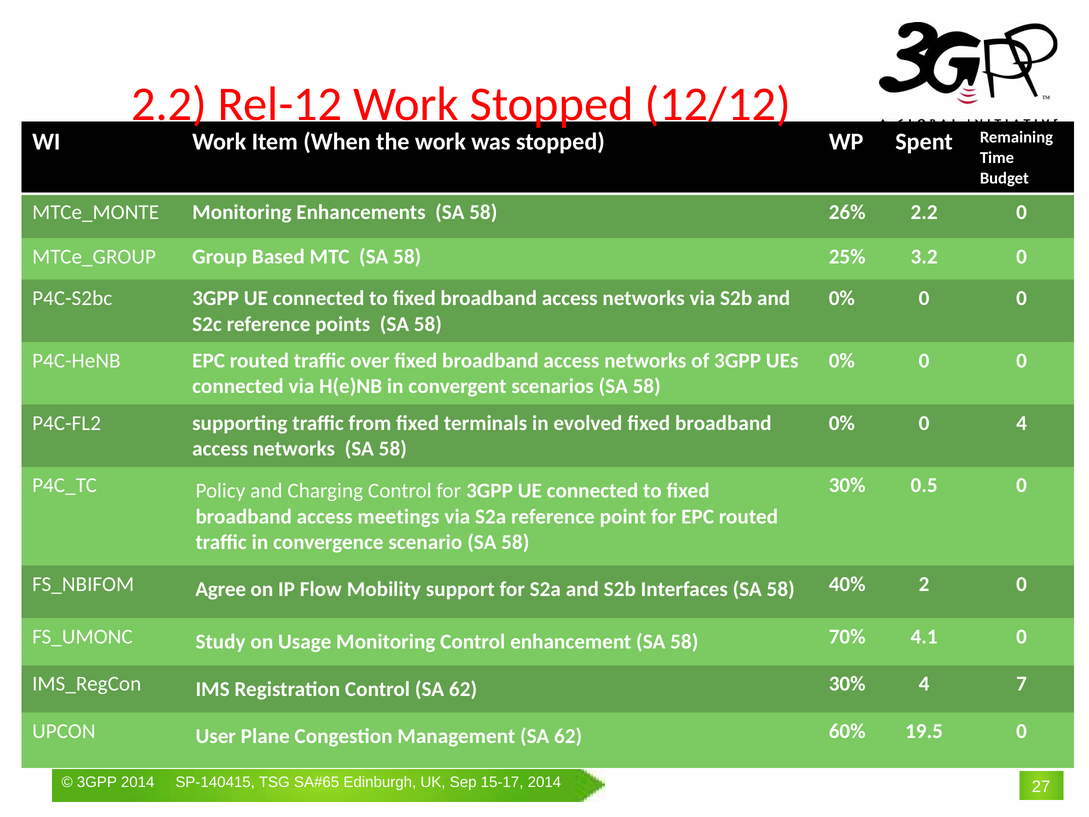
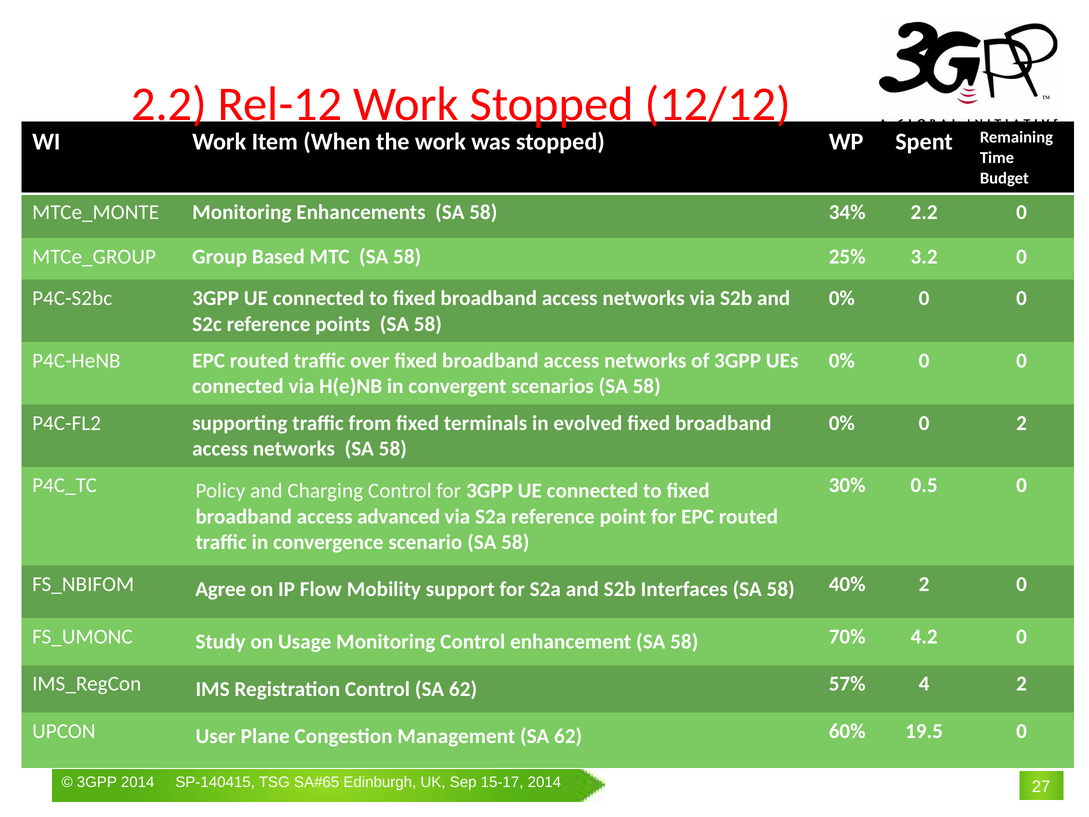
26%: 26% -> 34%
0 4: 4 -> 2
meetings: meetings -> advanced
4.1: 4.1 -> 4.2
62 30%: 30% -> 57%
4 7: 7 -> 2
